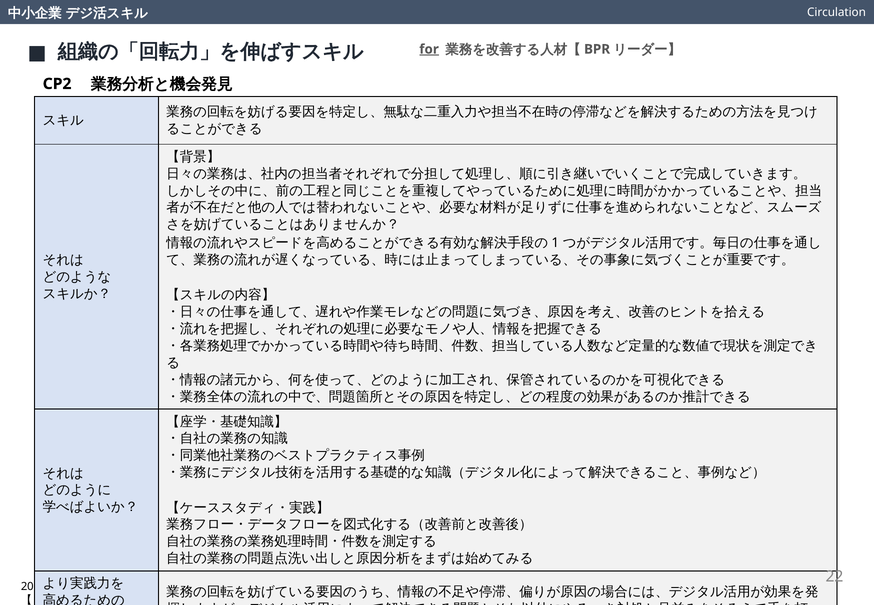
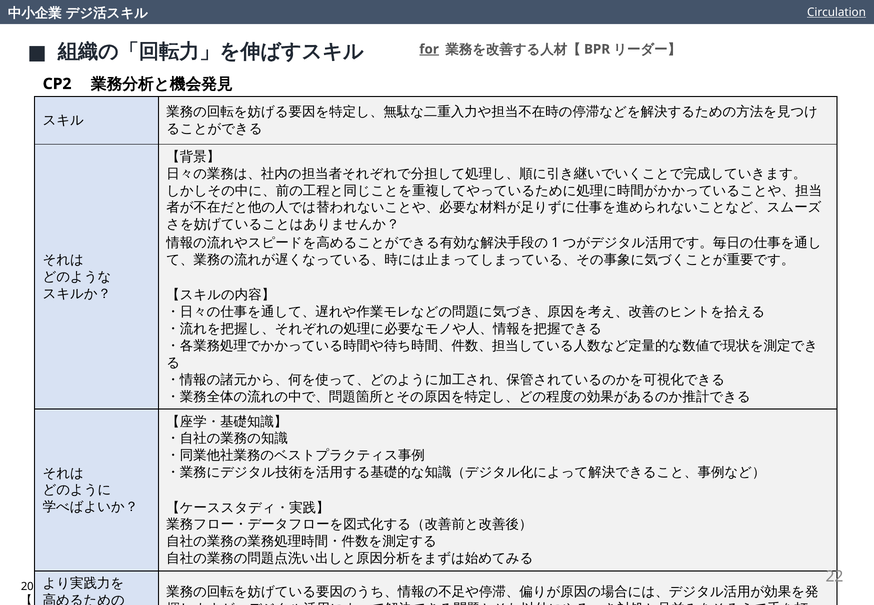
Circulation underline: none -> present
